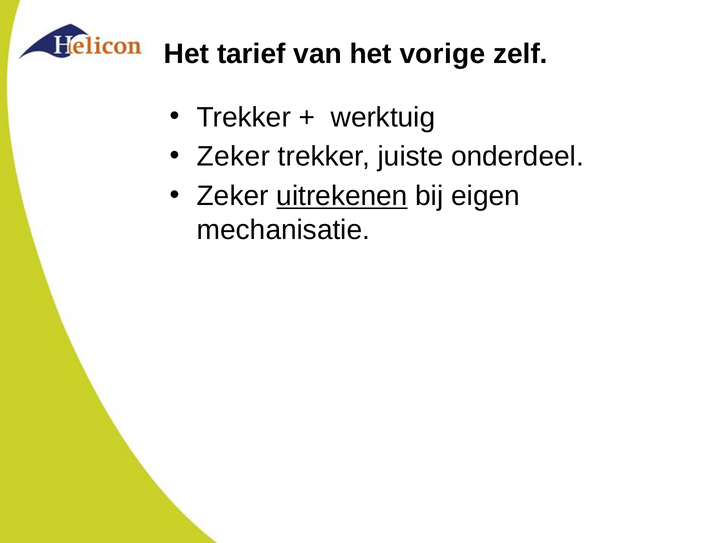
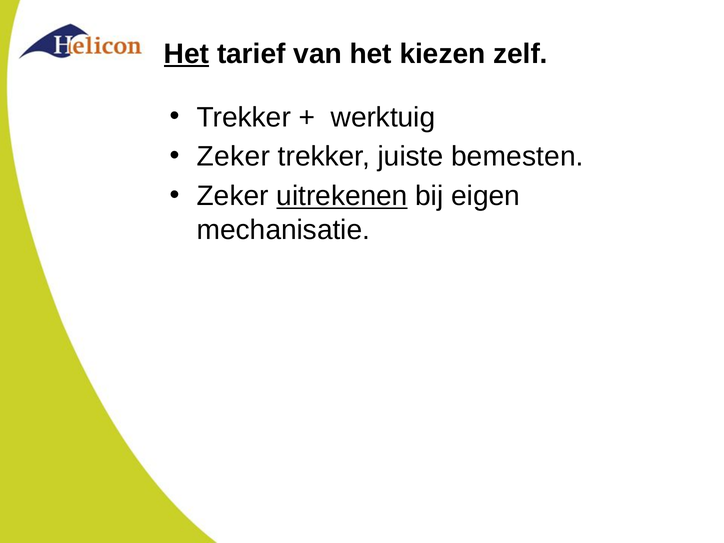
Het at (187, 54) underline: none -> present
vorige: vorige -> kiezen
onderdeel: onderdeel -> bemesten
